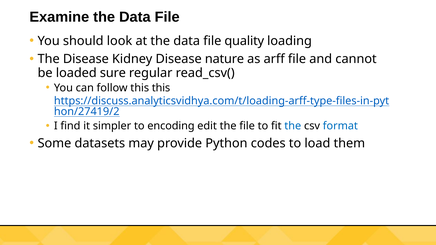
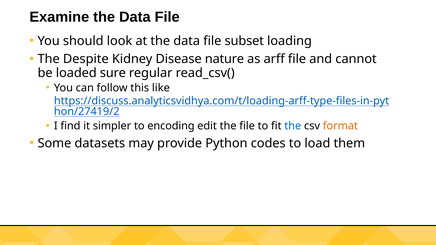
quality: quality -> subset
The Disease: Disease -> Despite
this this: this -> like
format colour: blue -> orange
